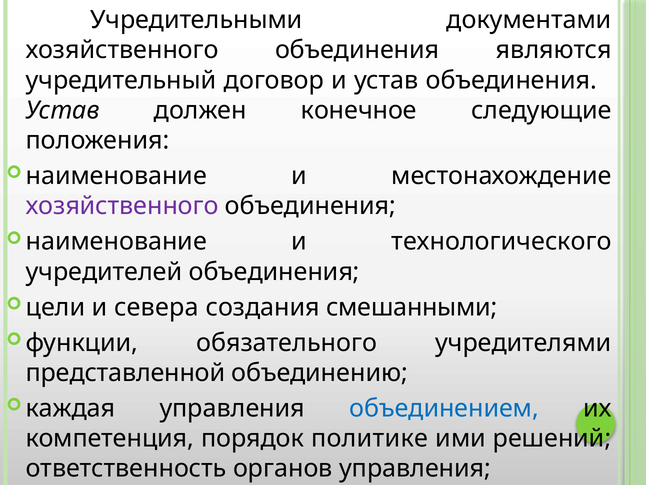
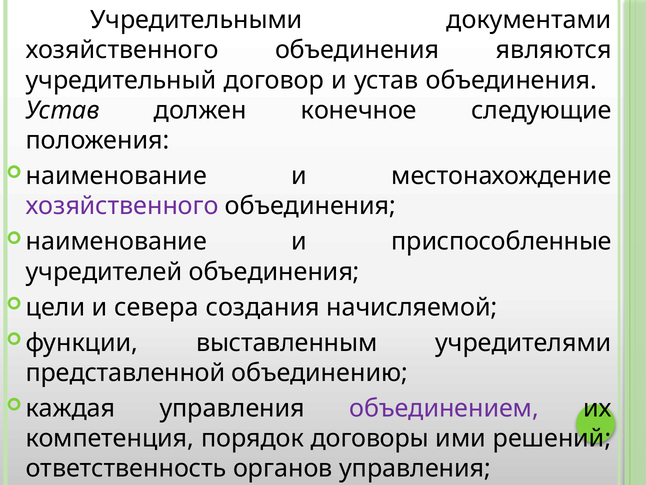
технологического: технологического -> приспособленные
смешанными: смешанными -> начисляемой
обязательного: обязательного -> выставленным
объединением colour: blue -> purple
политике: политике -> договоры
